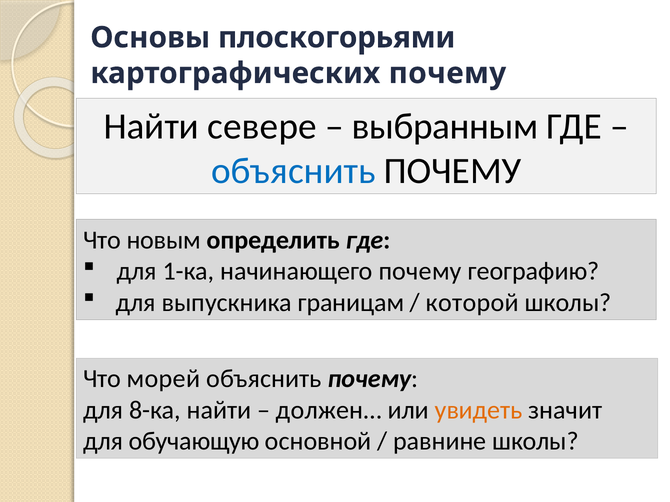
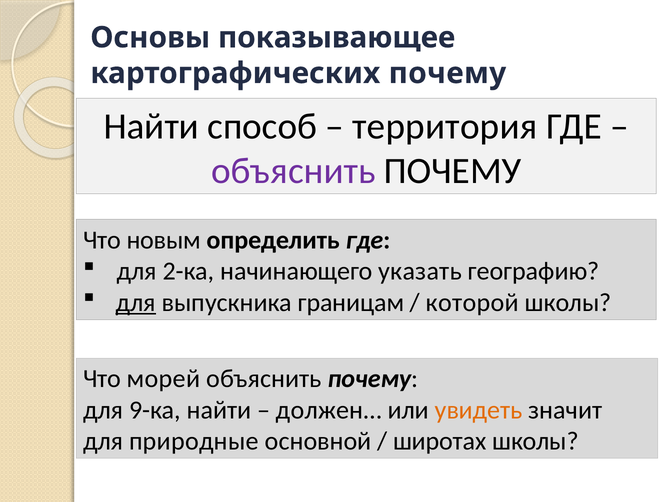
плоскогорьями: плоскогорьями -> показывающее
севере: севере -> способ
выбранным: выбранным -> территория
объяснить at (293, 171) colour: blue -> purple
1-ка: 1-ка -> 2-ка
начинающего почему: почему -> указать
для at (136, 303) underline: none -> present
8-ка: 8-ка -> 9-ка
обучающую: обучающую -> природные
равнине: равнине -> широтах
